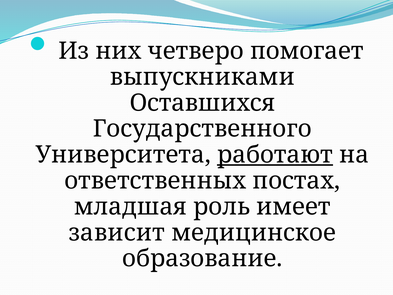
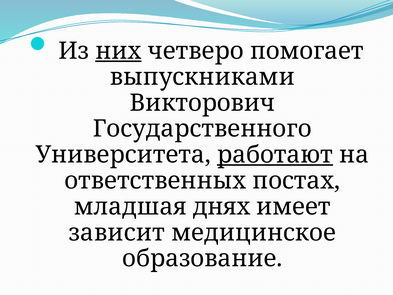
них underline: none -> present
Оставшихся: Оставшихся -> Викторович
роль: роль -> днях
